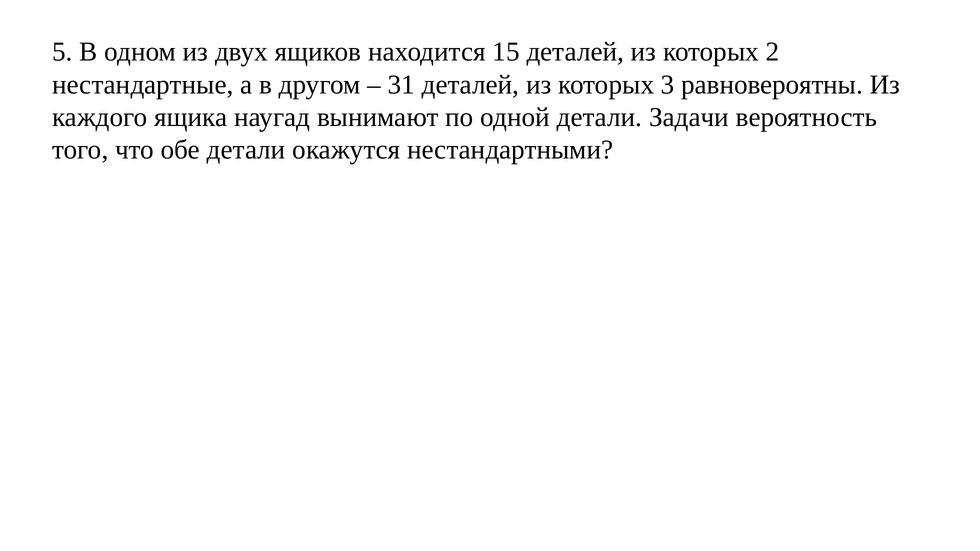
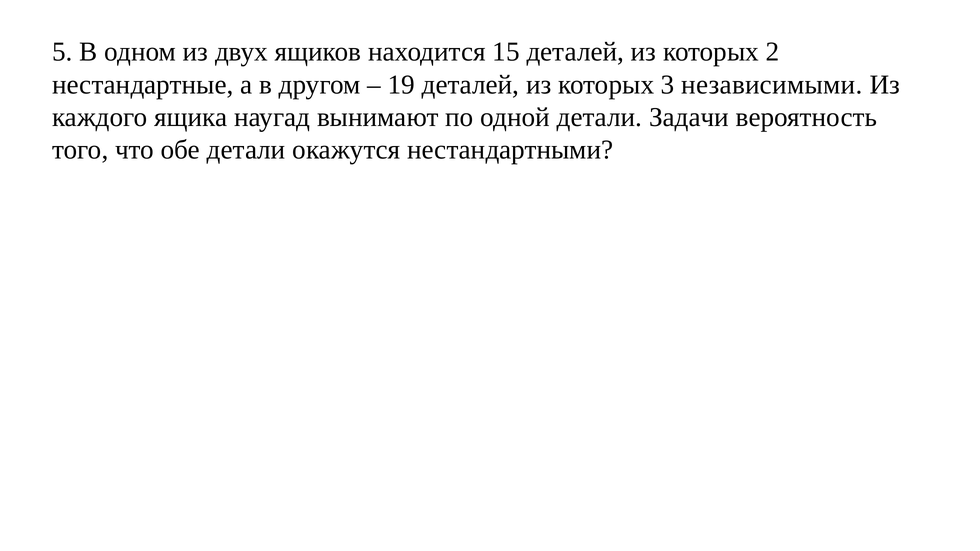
31: 31 -> 19
равновероятны: равновероятны -> независимыми
